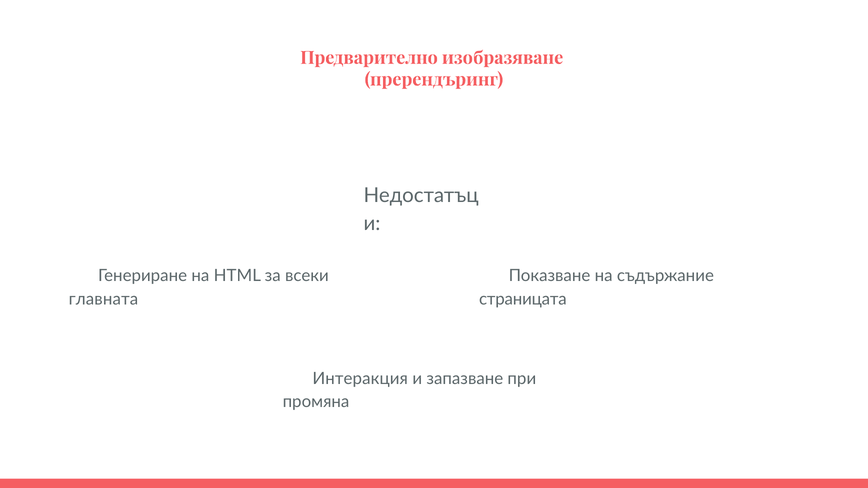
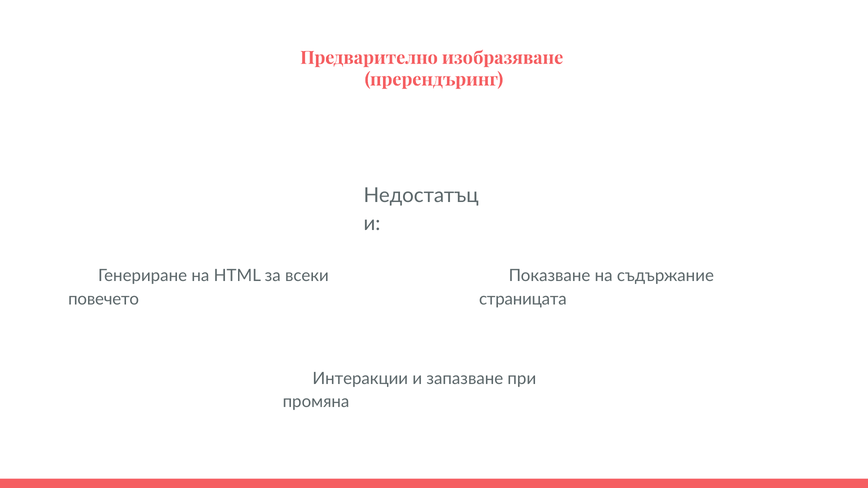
главната: главната -> повечето
Интеракция: Интеракция -> Интеракции
